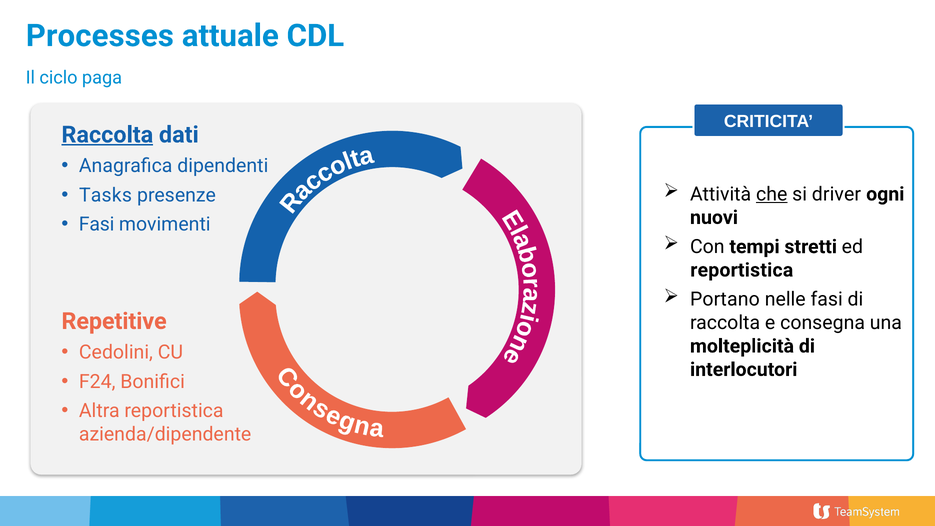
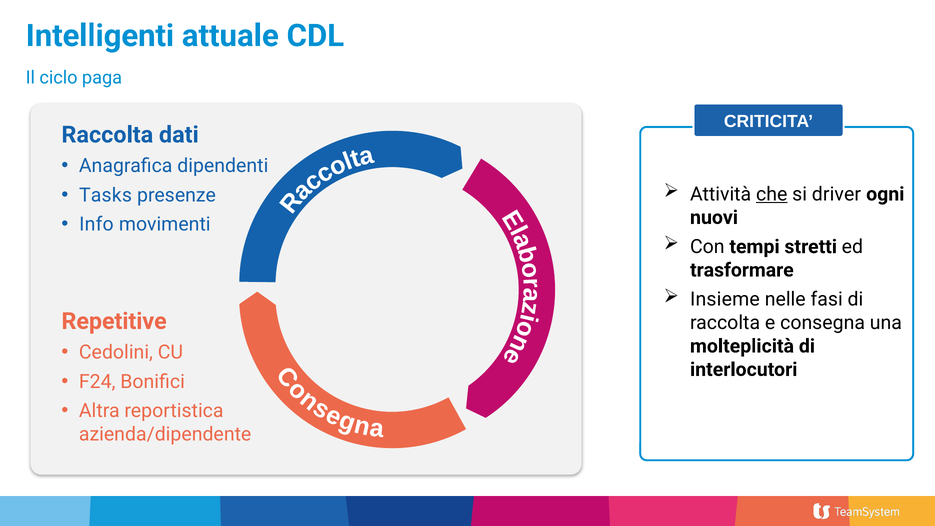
Processes: Processes -> Intelligenti
Raccolta at (107, 135) underline: present -> none
Fasi at (97, 225): Fasi -> Info
reportistica at (742, 270): reportistica -> trasformare
Portano: Portano -> Insieme
